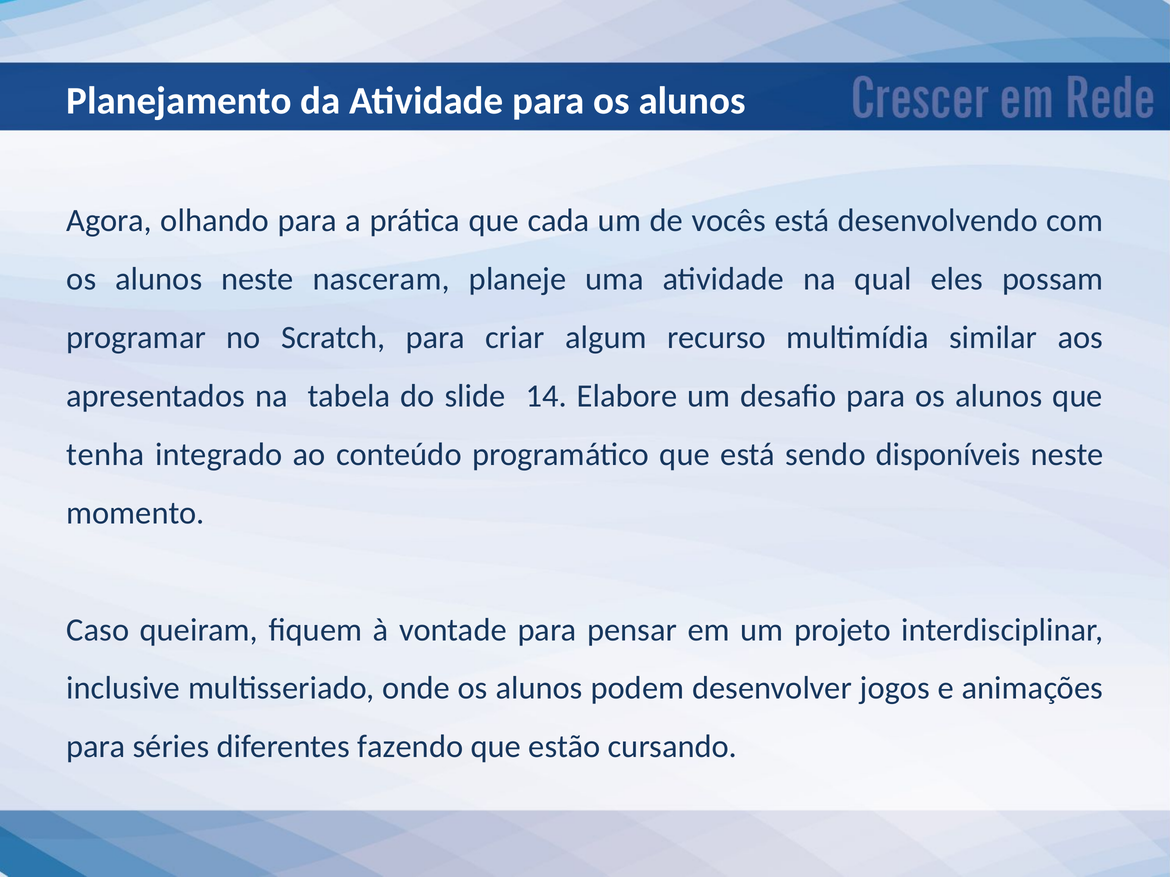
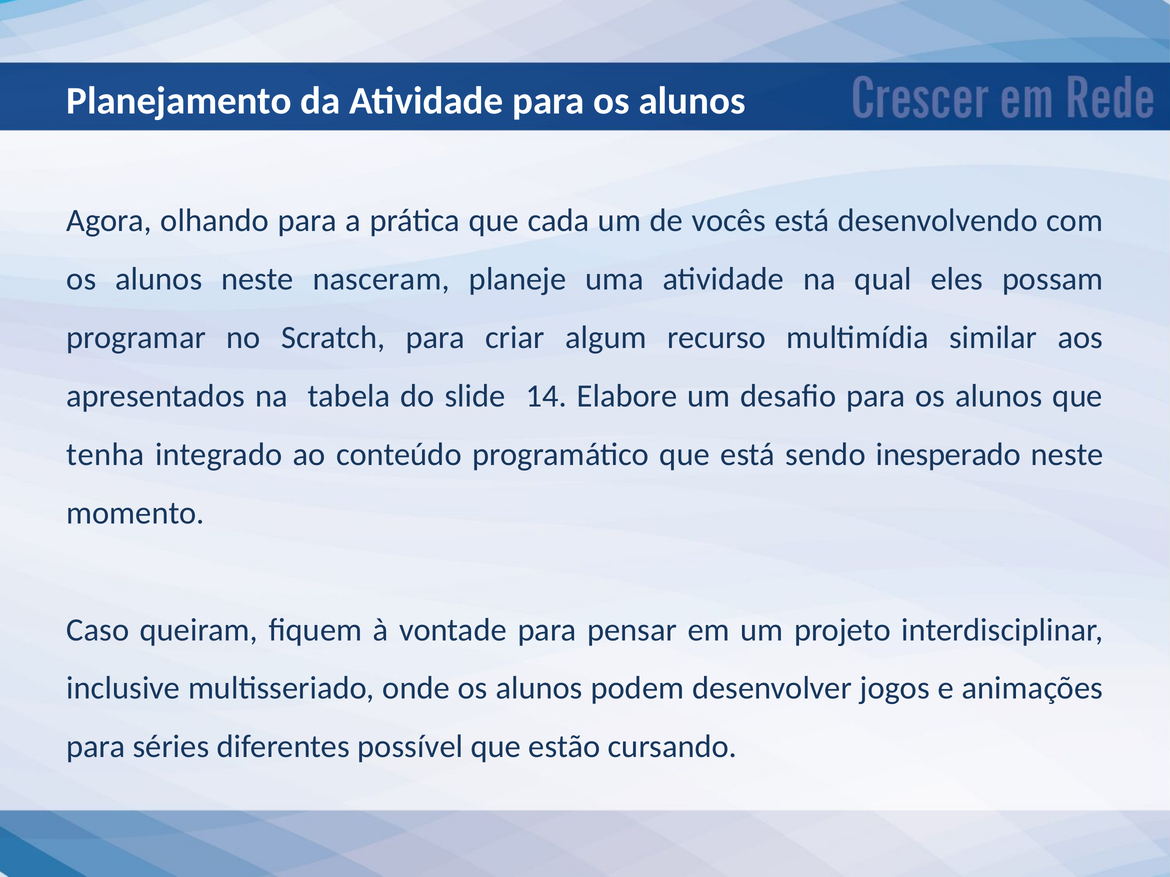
disponíveis: disponíveis -> inesperado
fazendo: fazendo -> possível
